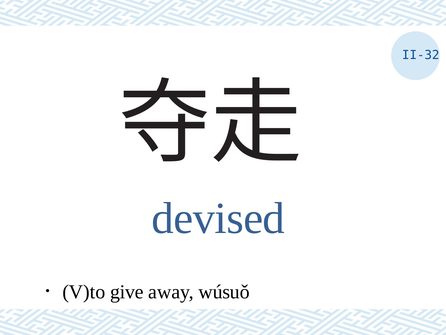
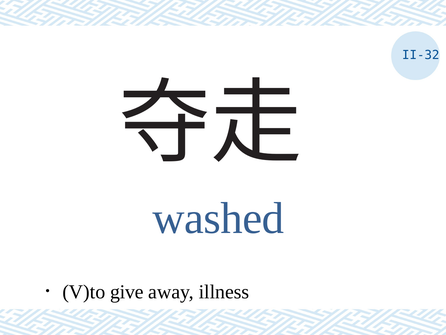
devised: devised -> washed
wúsuǒ: wúsuǒ -> illness
